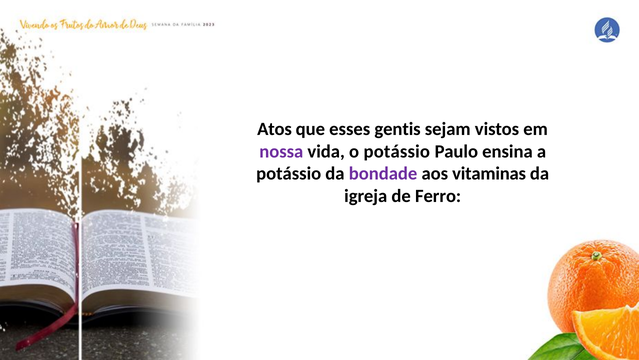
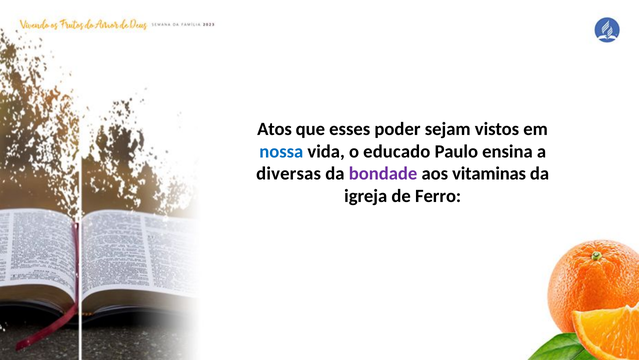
gentis: gentis -> poder
nossa colour: purple -> blue
o potássio: potássio -> educado
potássio at (289, 174): potássio -> diversas
